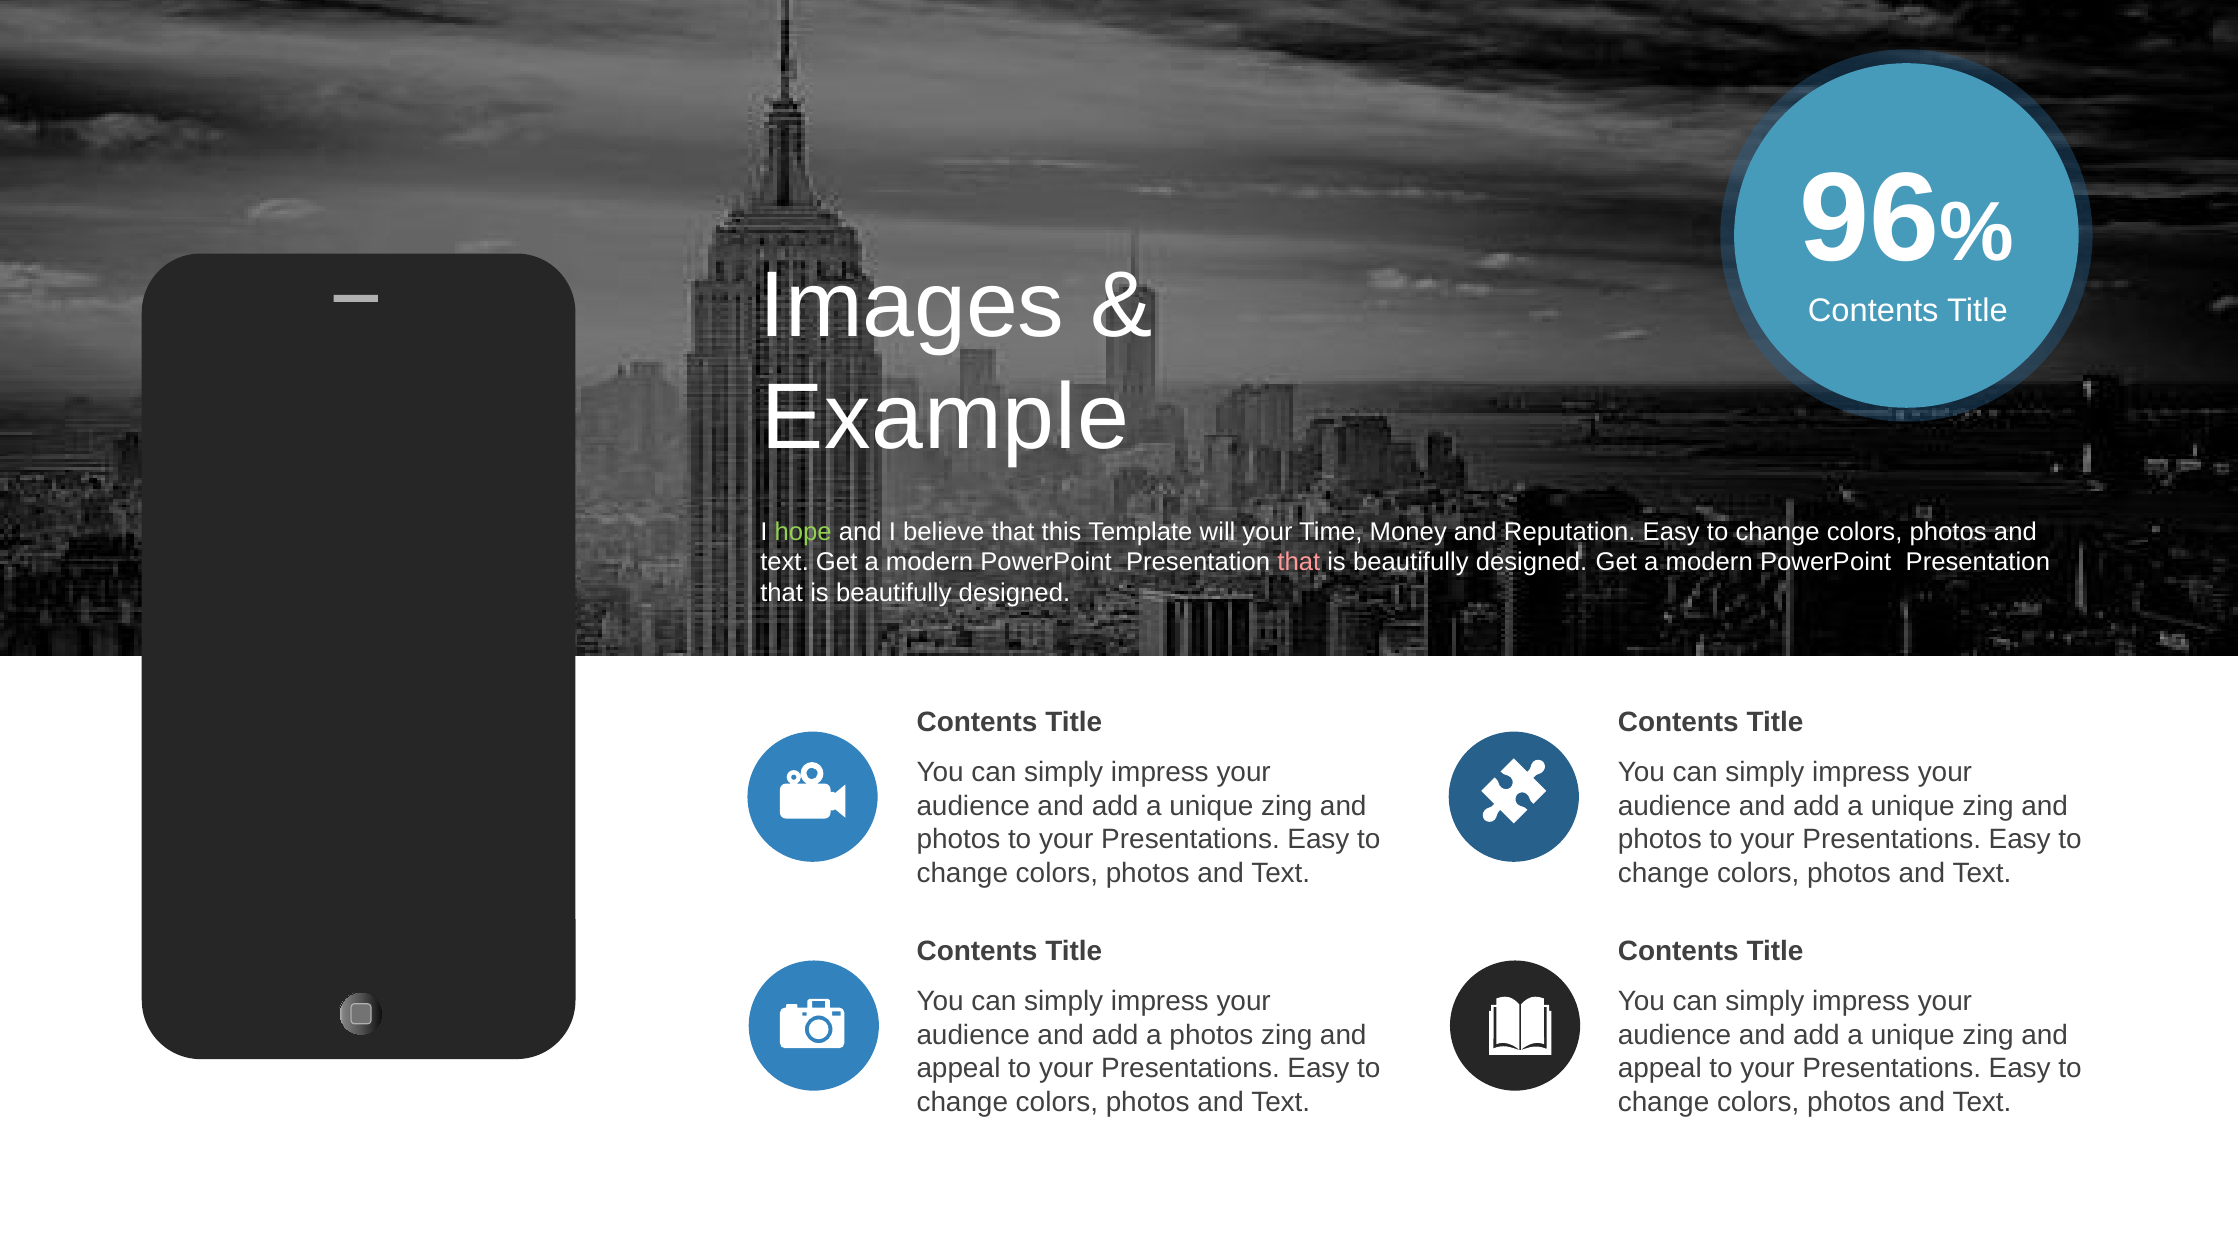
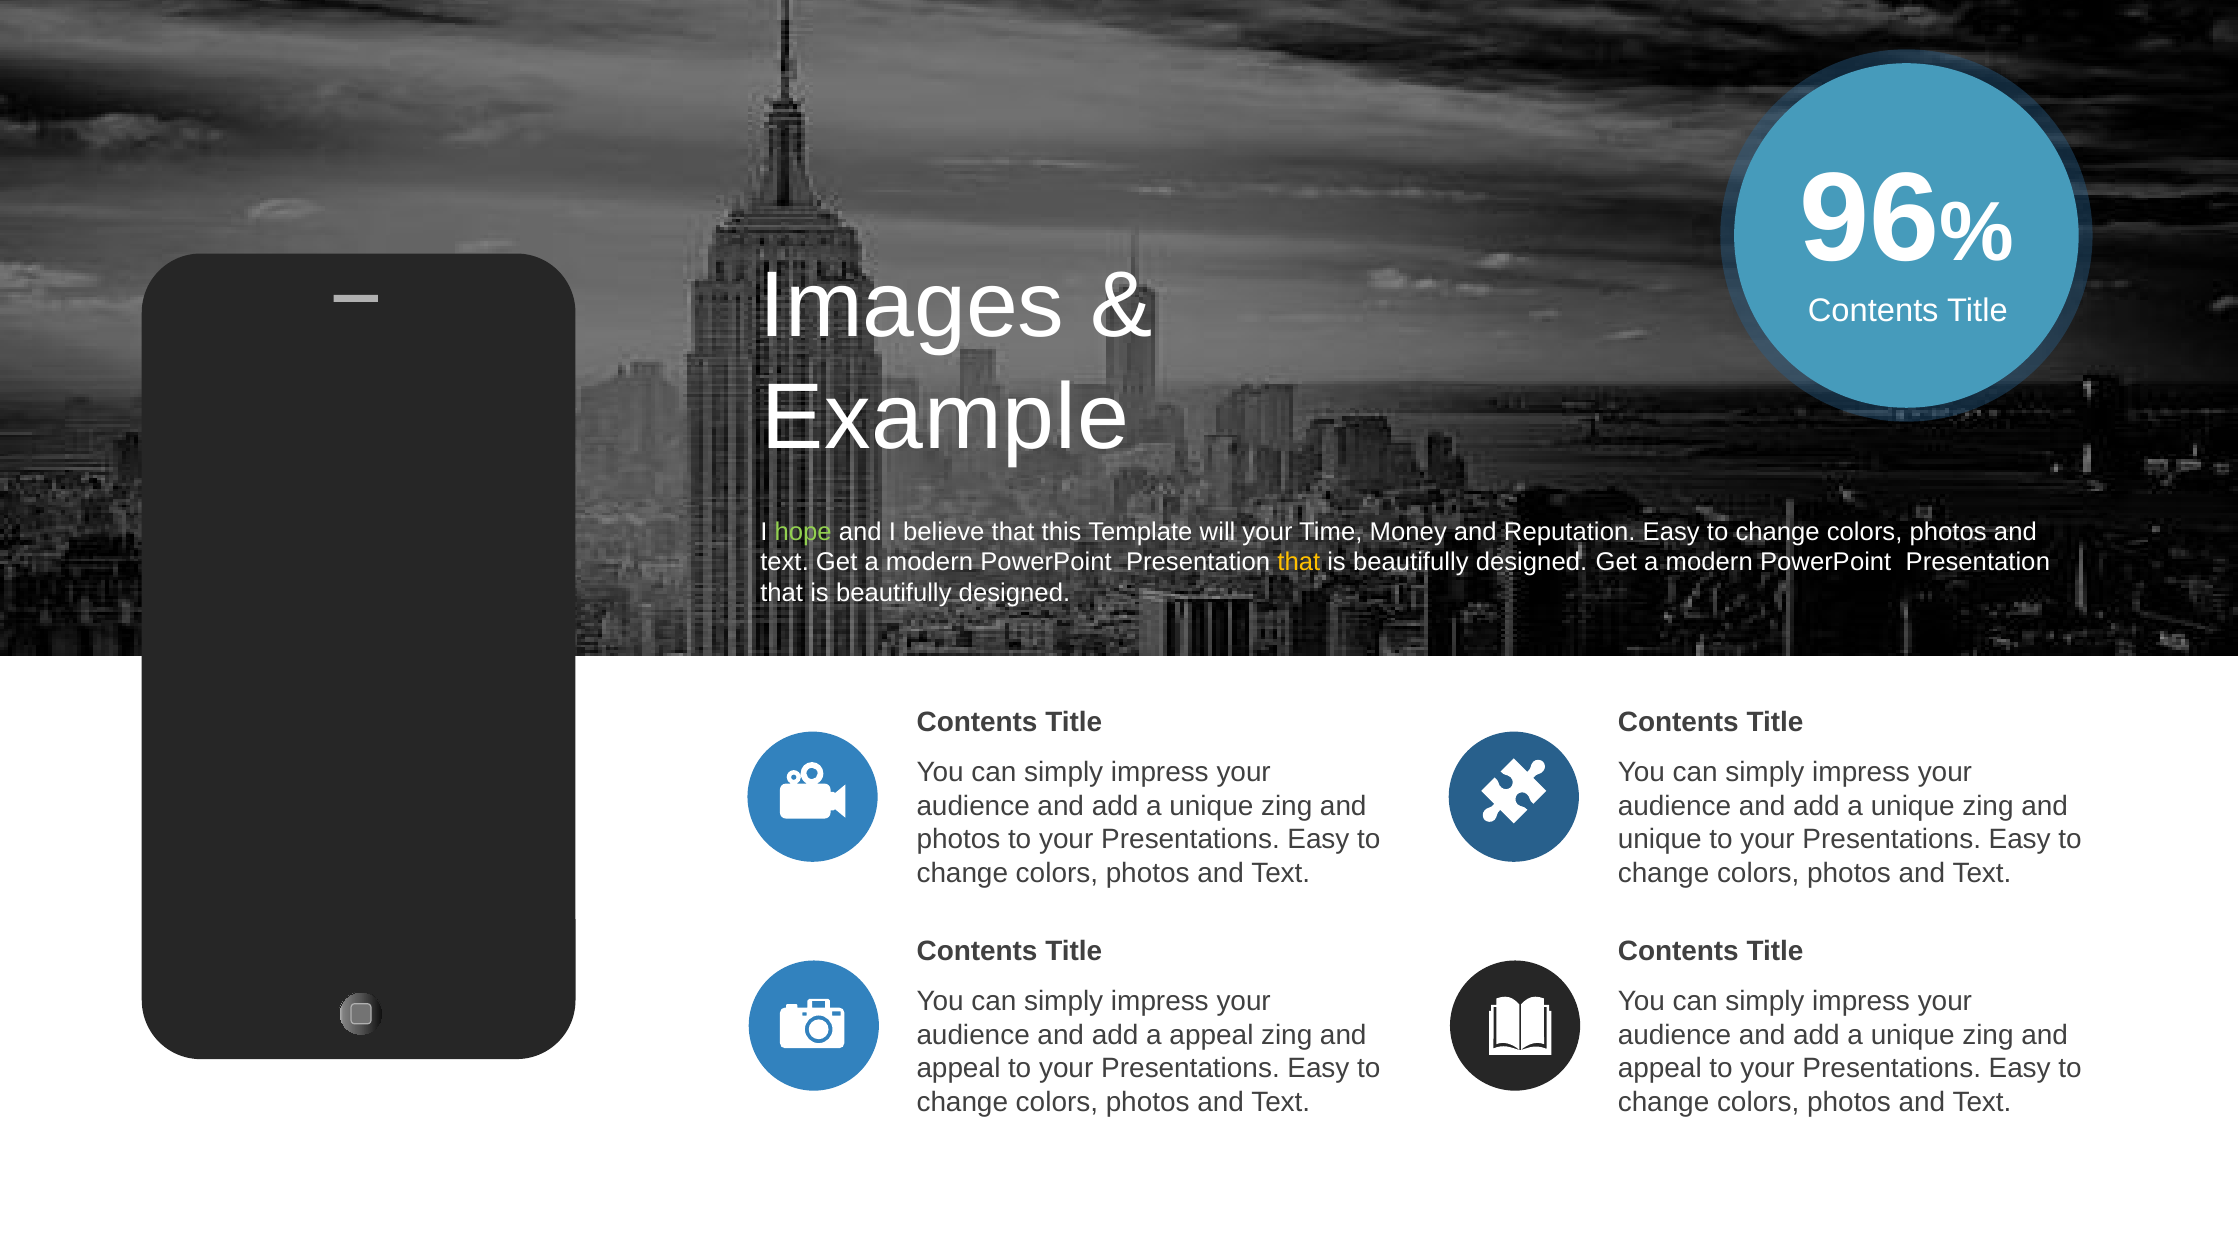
that at (1299, 562) colour: pink -> yellow
photos at (1660, 839): photos -> unique
a photos: photos -> appeal
